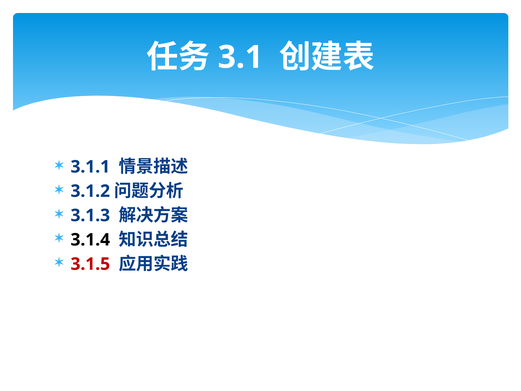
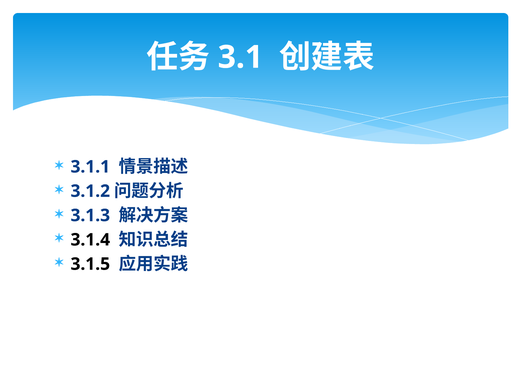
3.1.5 colour: red -> black
